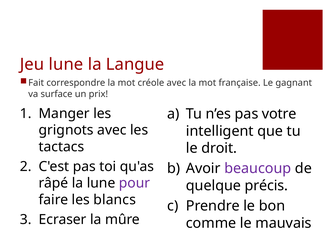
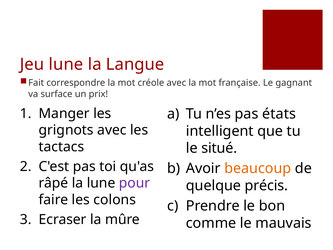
votre: votre -> états
droit: droit -> situé
beaucoup colour: purple -> orange
blancs: blancs -> colons
